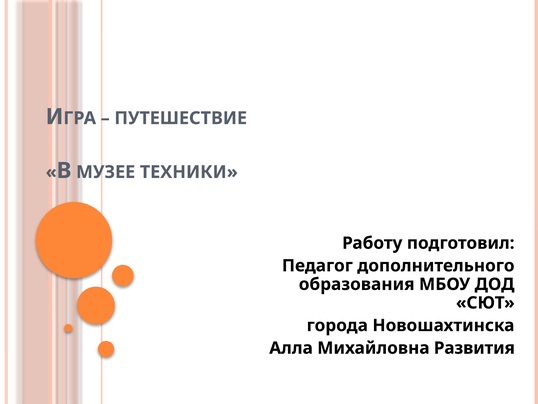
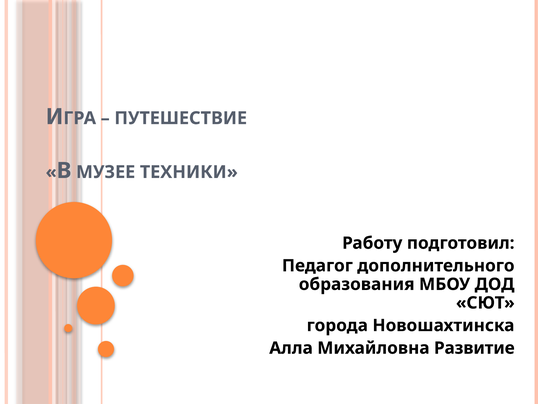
Развития: Развития -> Развитие
